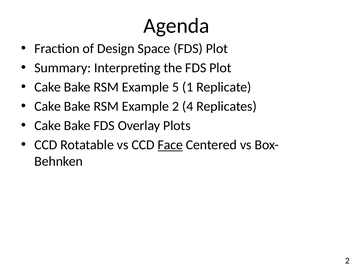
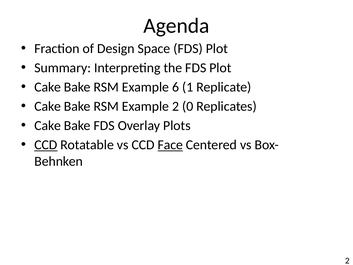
5: 5 -> 6
4: 4 -> 0
CCD at (46, 145) underline: none -> present
